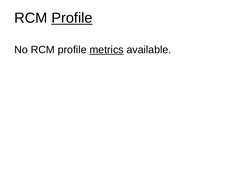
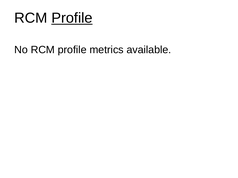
metrics underline: present -> none
